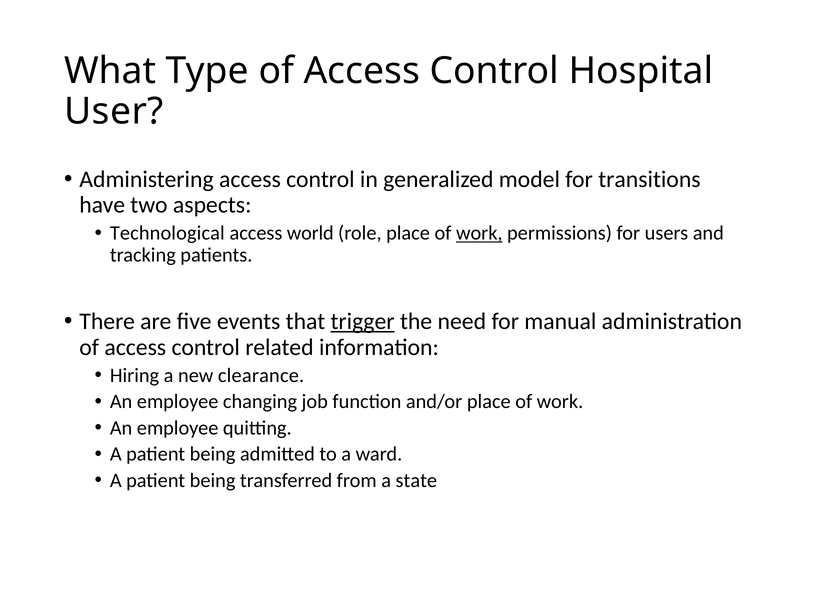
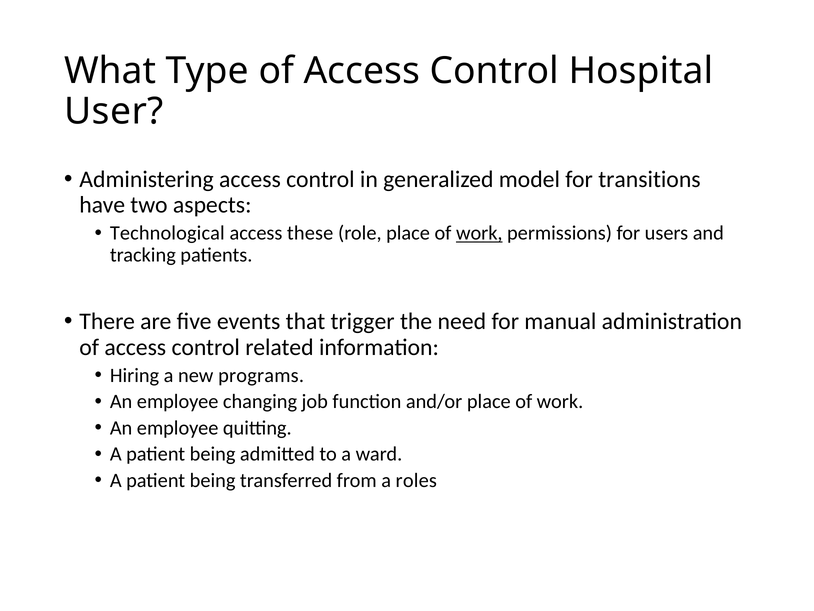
world: world -> these
trigger underline: present -> none
clearance: clearance -> programs
state: state -> roles
